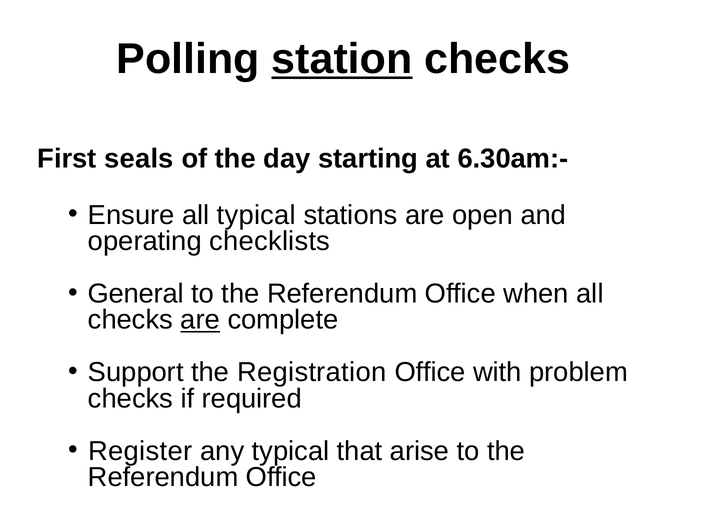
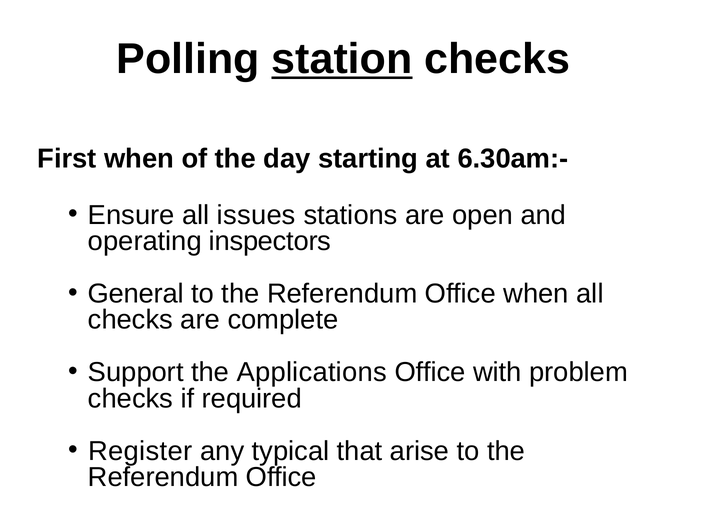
First seals: seals -> when
all typical: typical -> issues
checklists: checklists -> inspectors
are at (200, 320) underline: present -> none
Registration: Registration -> Applications
